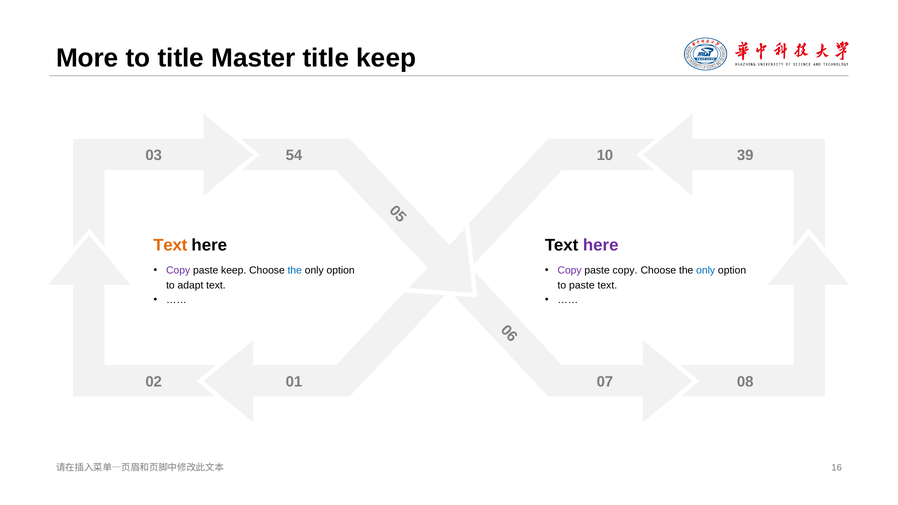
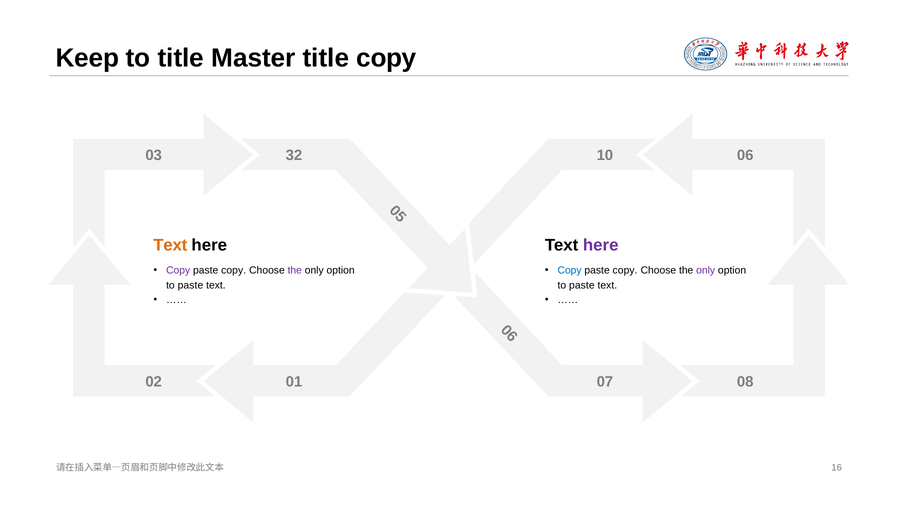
More: More -> Keep
title keep: keep -> copy
54: 54 -> 32
39: 39 -> 06
keep at (234, 270): keep -> copy
the at (295, 270) colour: blue -> purple
Copy at (570, 270) colour: purple -> blue
only at (706, 270) colour: blue -> purple
adapt at (190, 285): adapt -> paste
